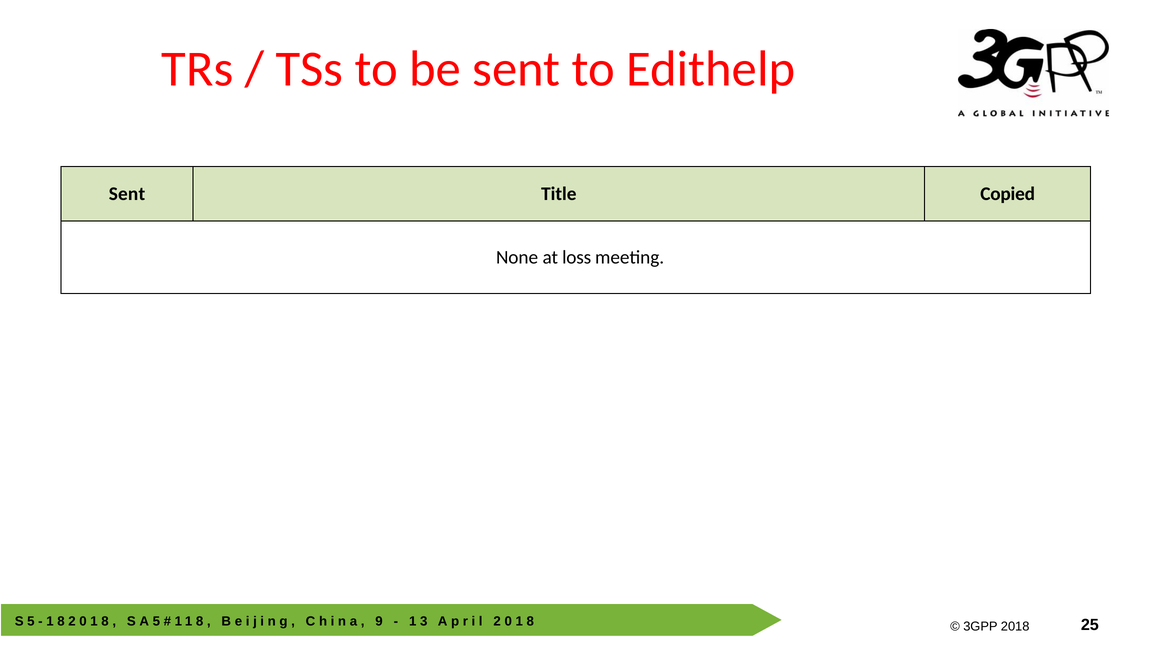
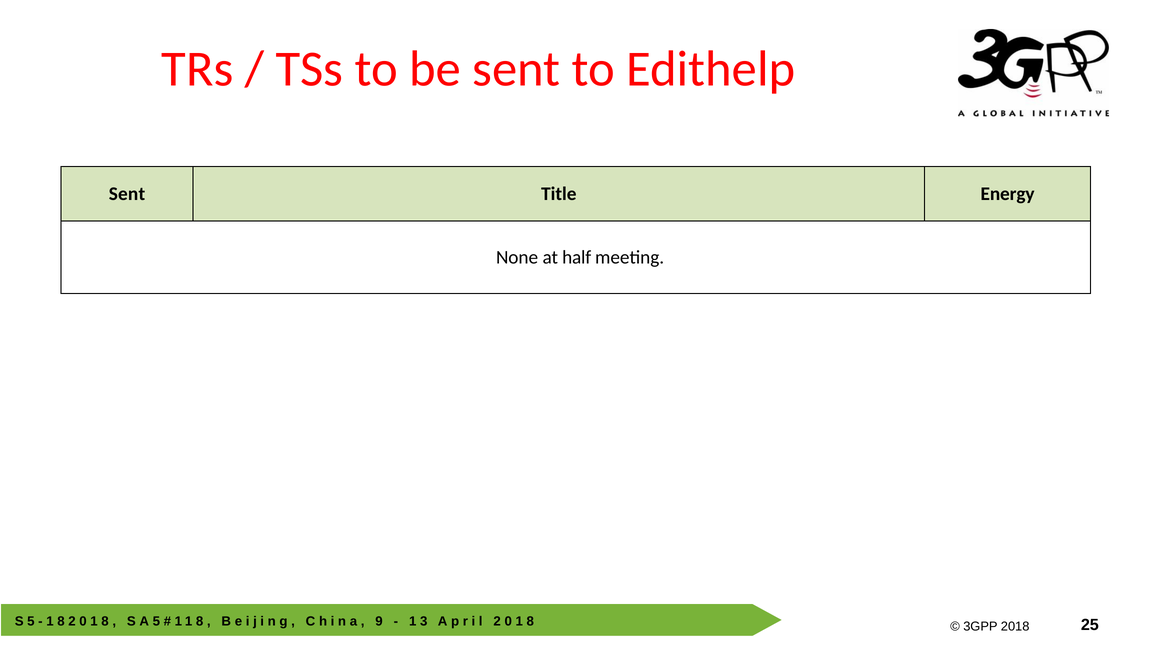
Copied: Copied -> Energy
loss: loss -> half
